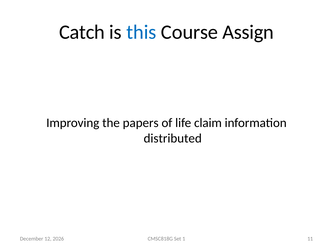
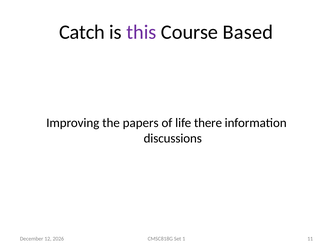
this colour: blue -> purple
Assign: Assign -> Based
claim: claim -> there
distributed: distributed -> discussions
